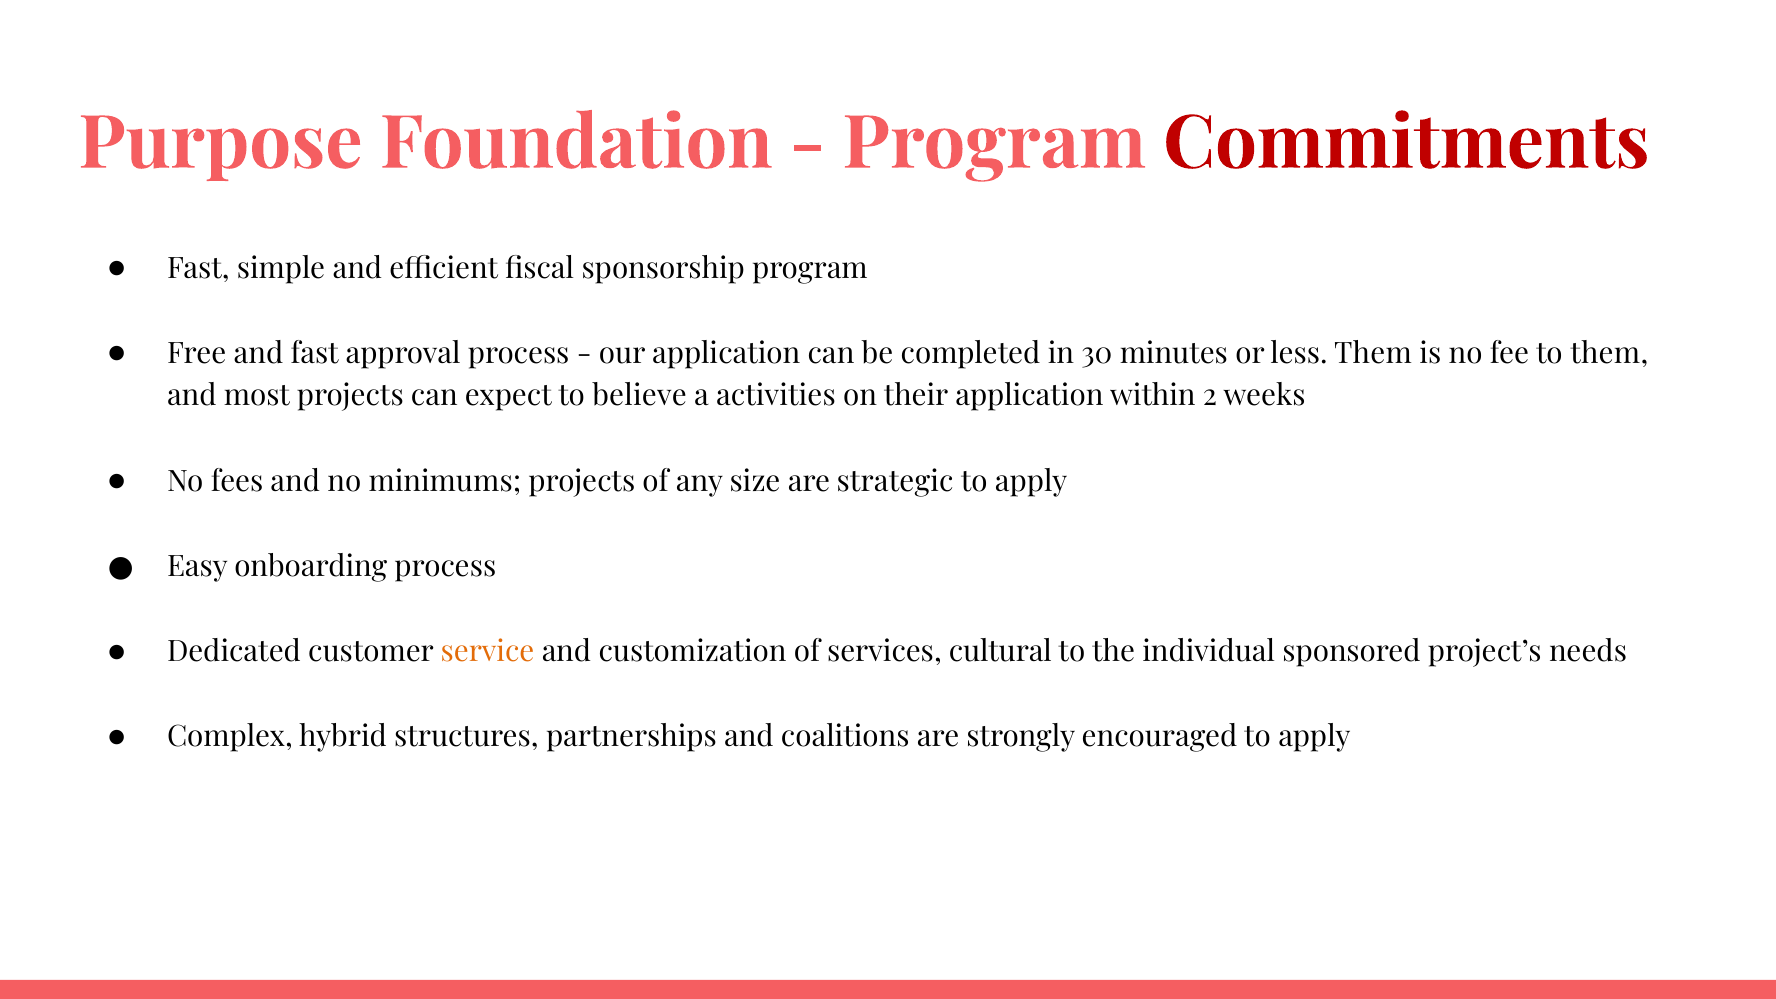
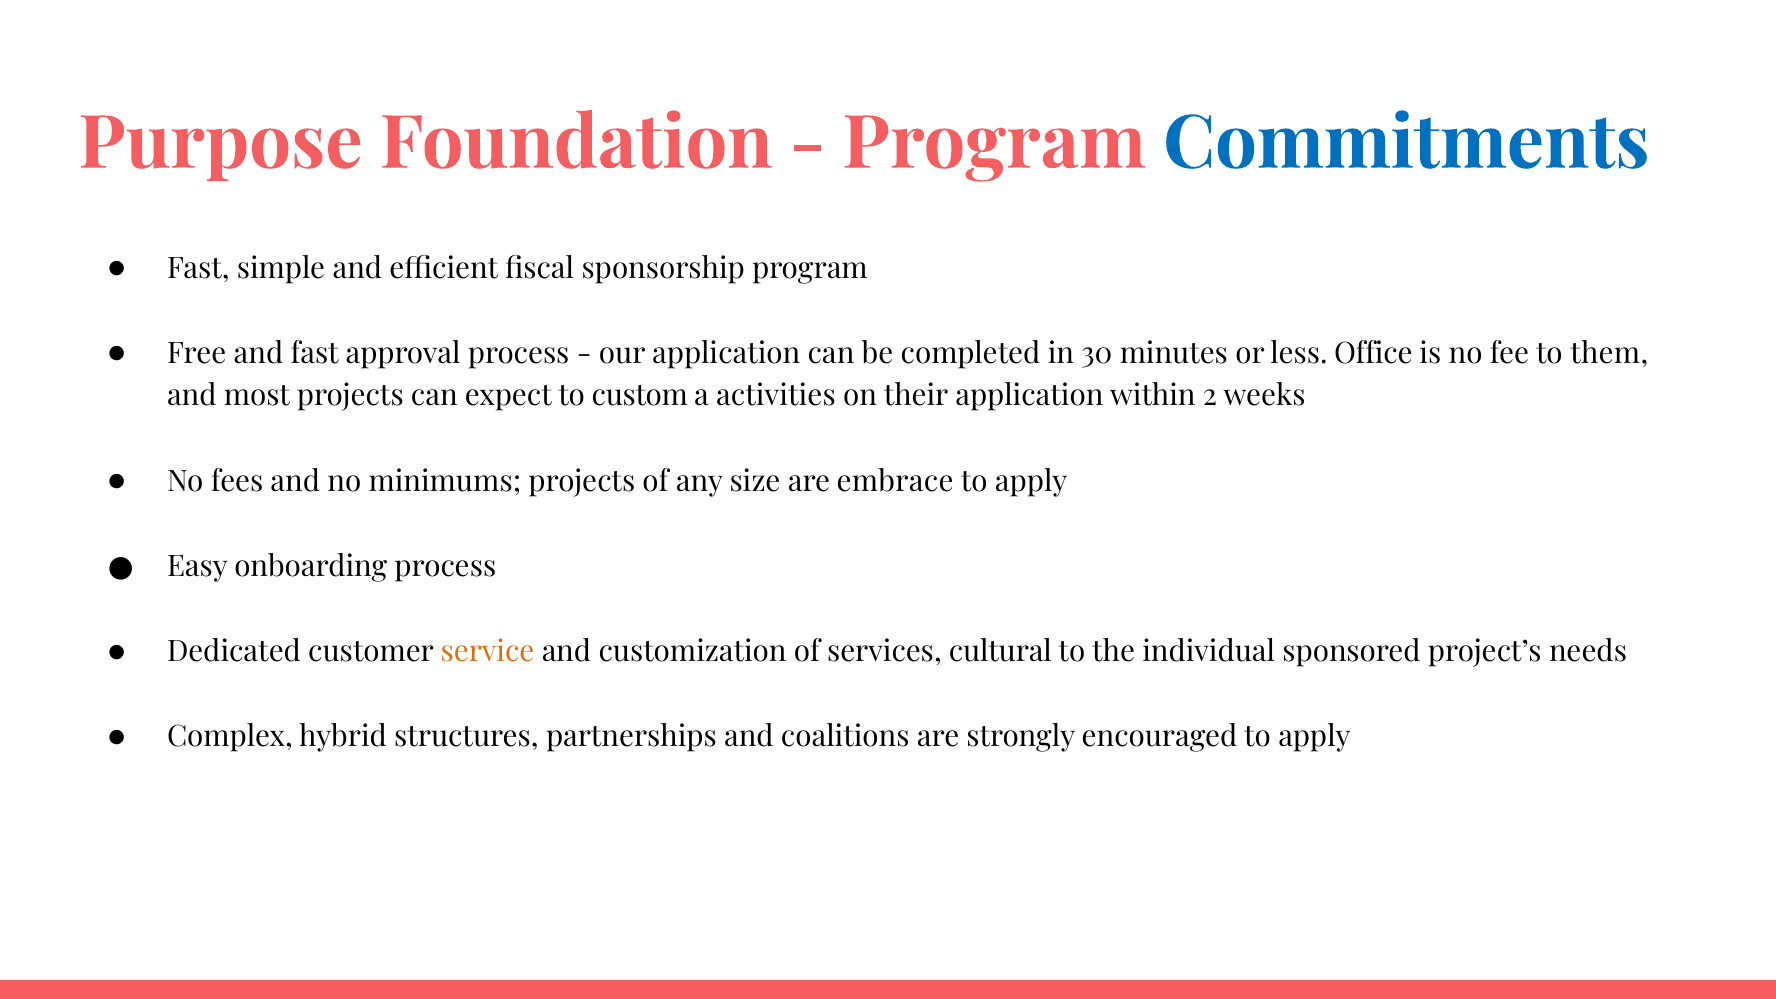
Commitments colour: red -> blue
less Them: Them -> Office
believe: believe -> custom
strategic: strategic -> embrace
